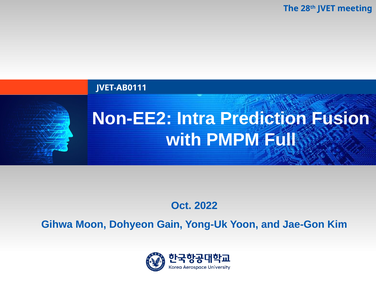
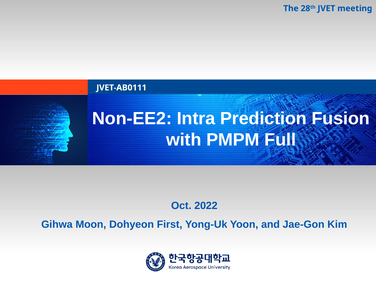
Gain: Gain -> First
